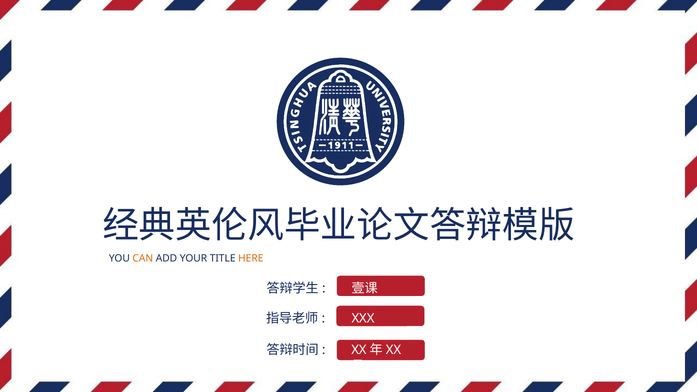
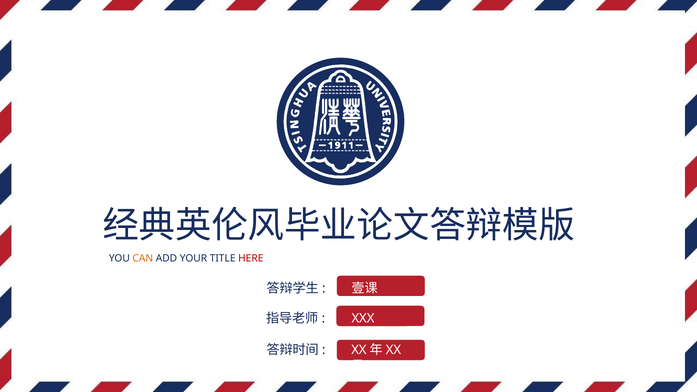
HERE colour: orange -> red
